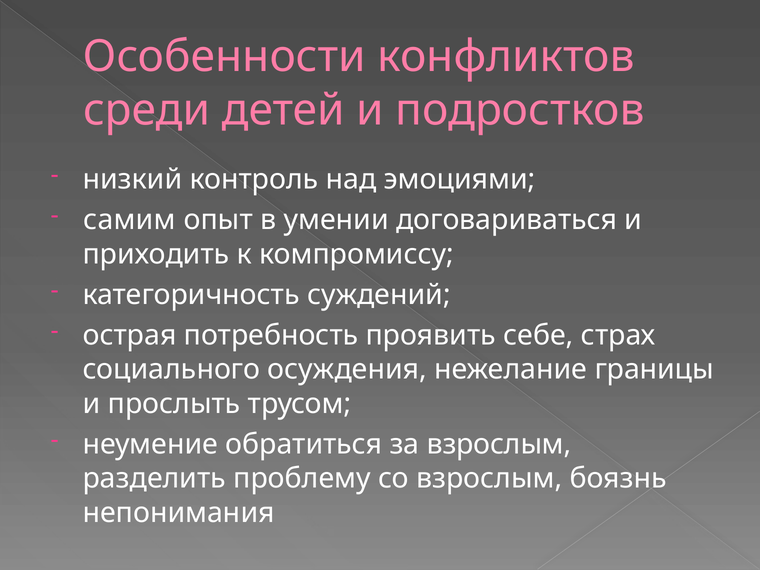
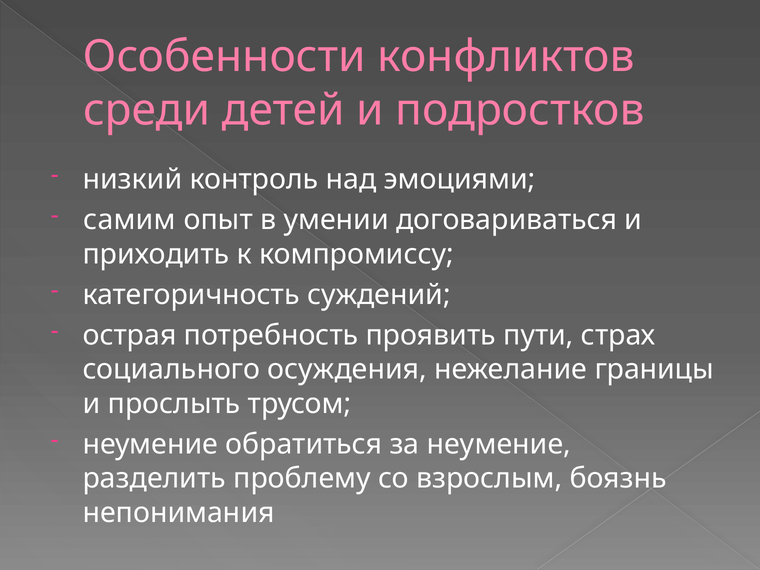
себе: себе -> пути
за взрослым: взрослым -> неумение
